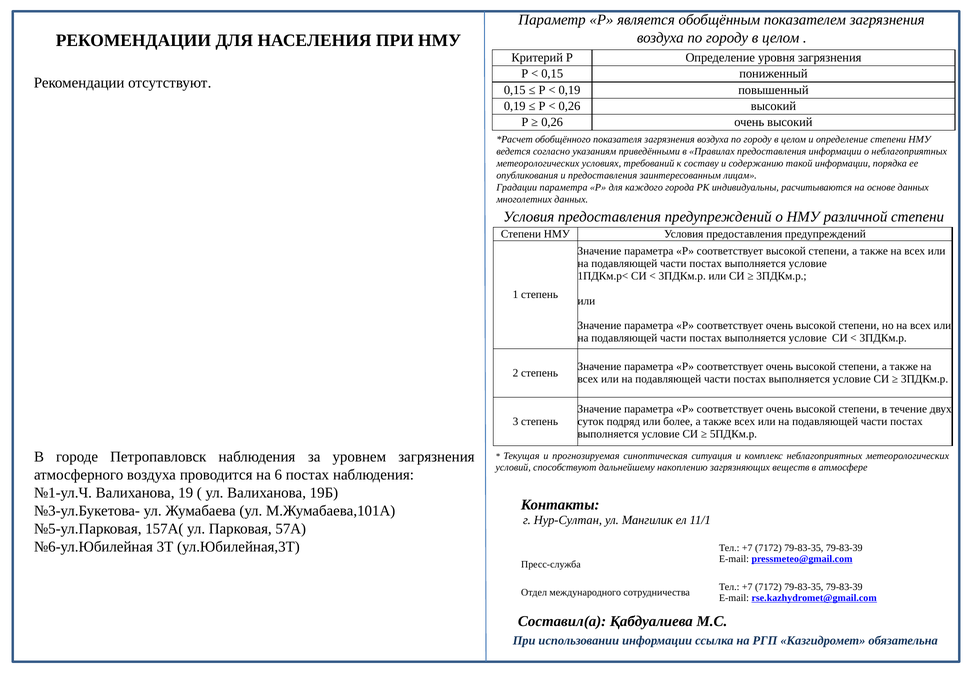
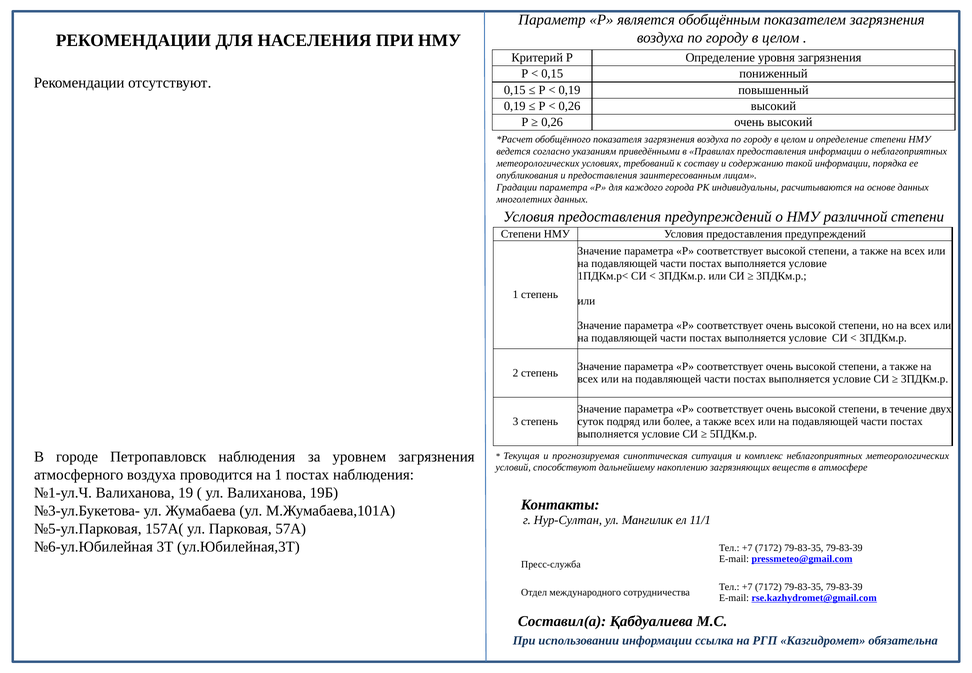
на 6: 6 -> 1
